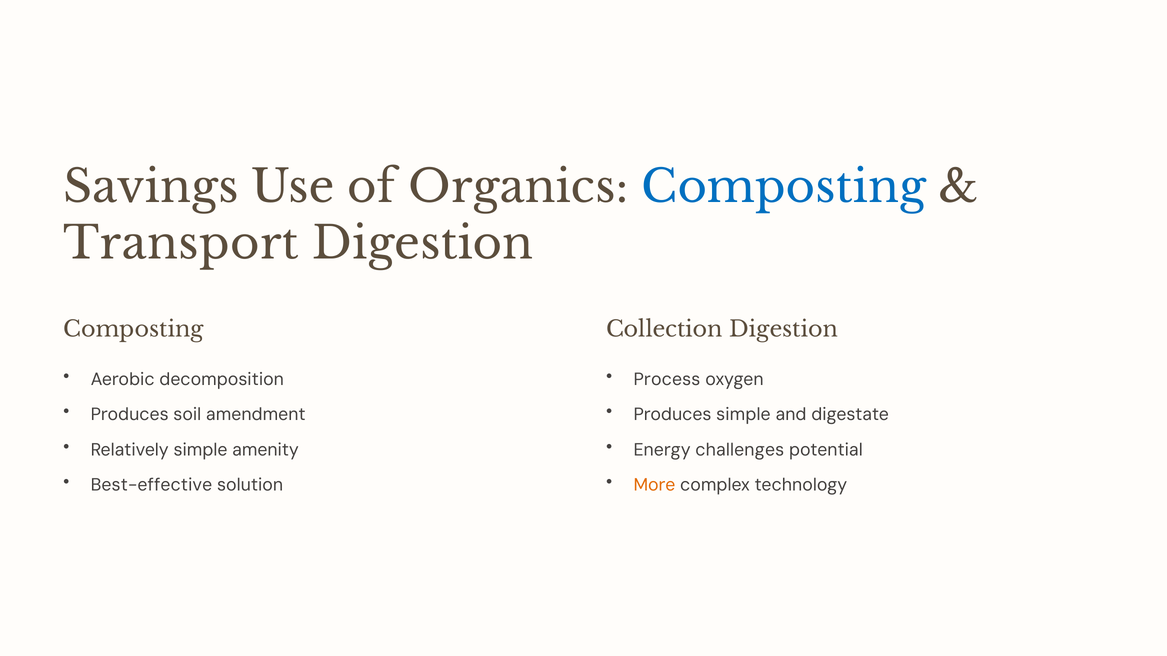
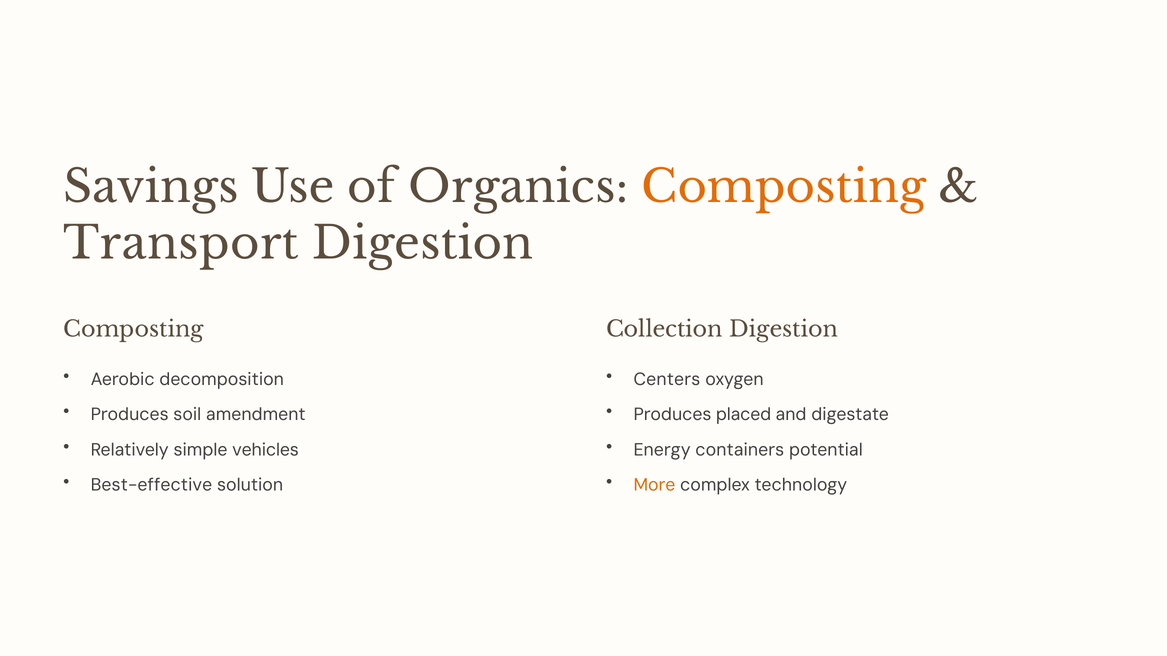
Composting at (784, 188) colour: blue -> orange
Process: Process -> Centers
Produces simple: simple -> placed
amenity: amenity -> vehicles
challenges: challenges -> containers
